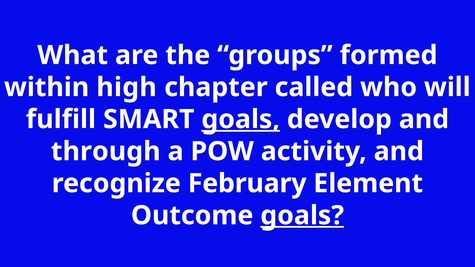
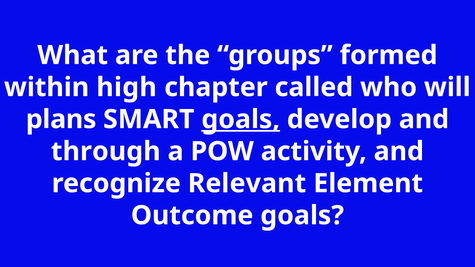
fulfill: fulfill -> plans
February: February -> Relevant
goals at (302, 216) underline: present -> none
